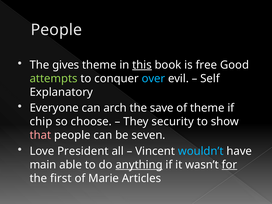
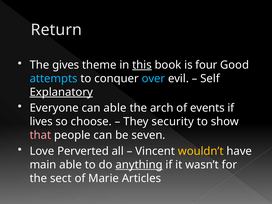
People at (56, 30): People -> Return
free: free -> four
attempts colour: light green -> light blue
Explanatory underline: none -> present
can arch: arch -> able
save: save -> arch
of theme: theme -> events
chip: chip -> lives
President: President -> Perverted
wouldn’t colour: light blue -> yellow
for underline: present -> none
first: first -> sect
